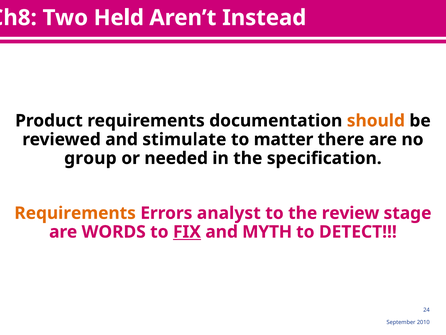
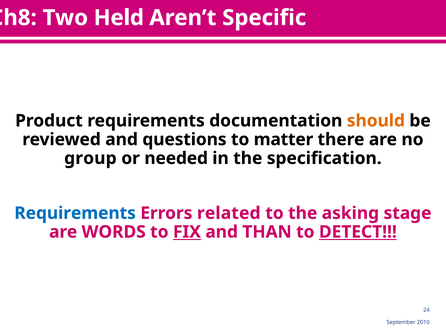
Instead: Instead -> Specific
stimulate: stimulate -> questions
Requirements at (75, 213) colour: orange -> blue
analyst: analyst -> related
review: review -> asking
MYTH: MYTH -> THAN
DETECT underline: none -> present
